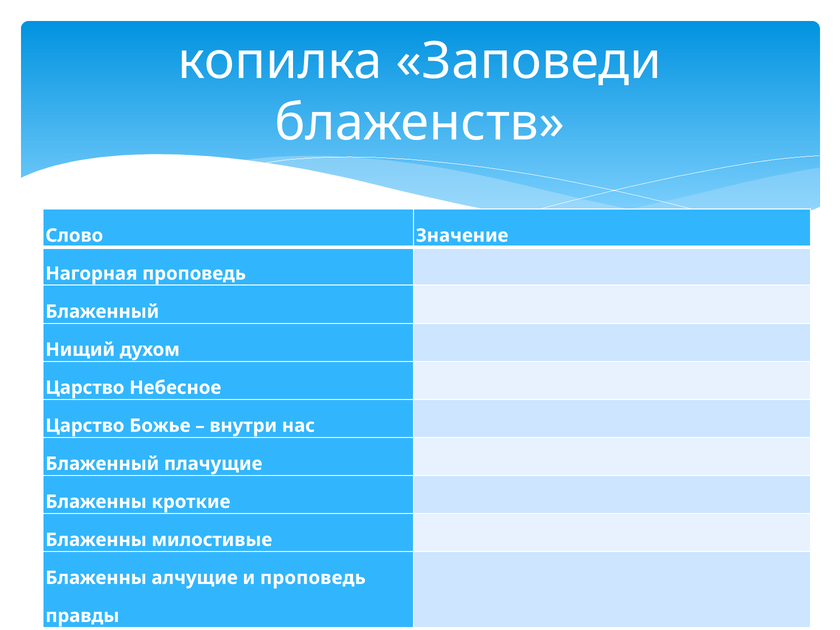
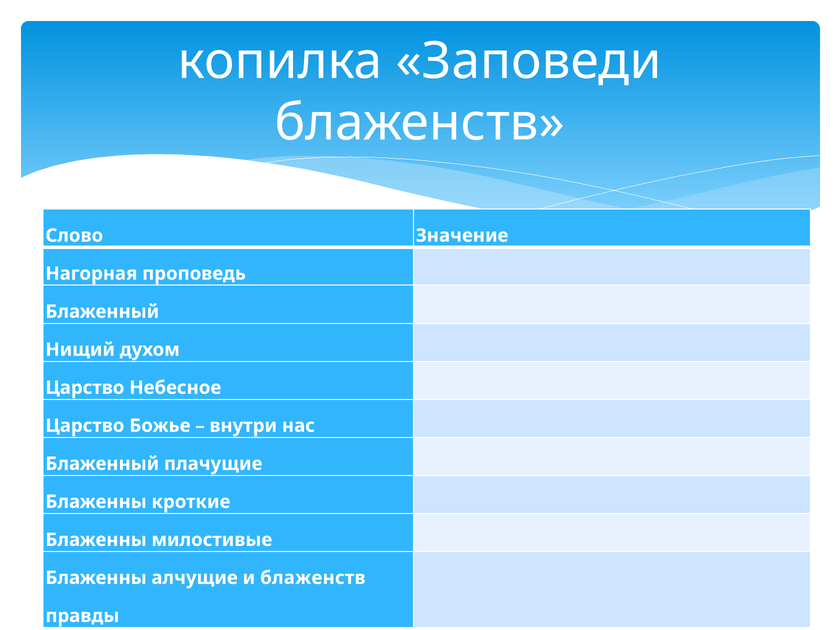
и проповедь: проповедь -> блаженств
